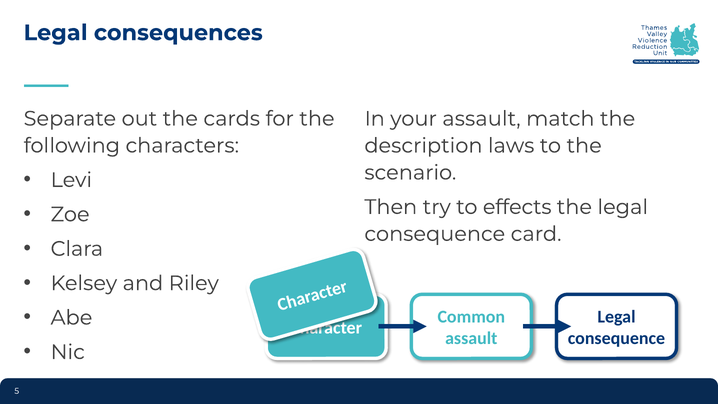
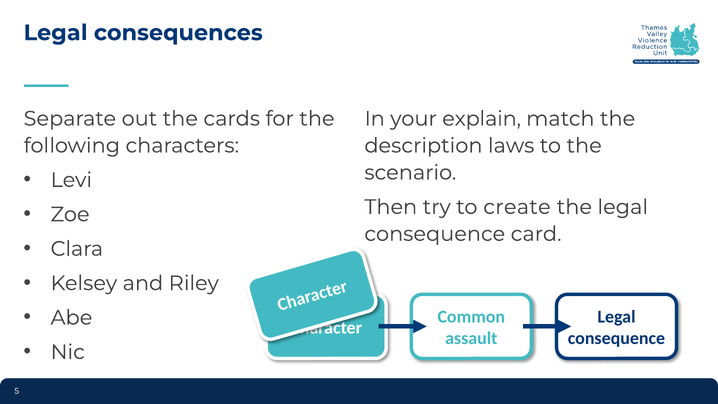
your assault: assault -> explain
effects: effects -> create
